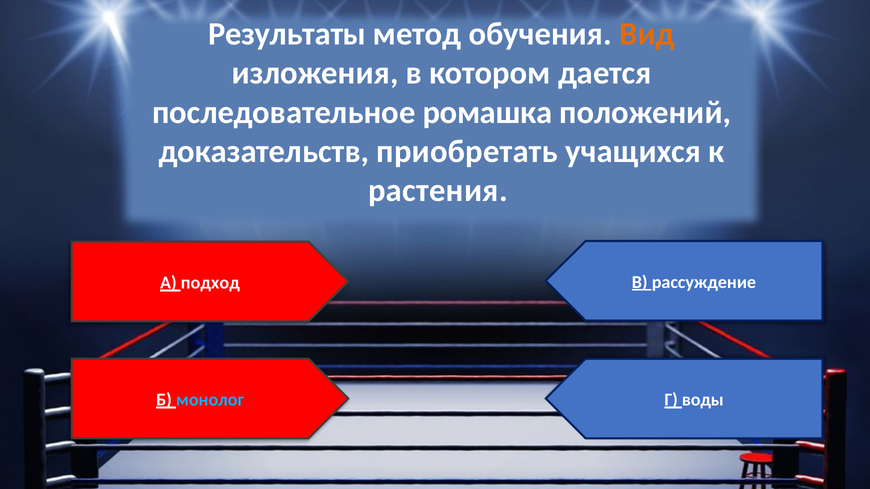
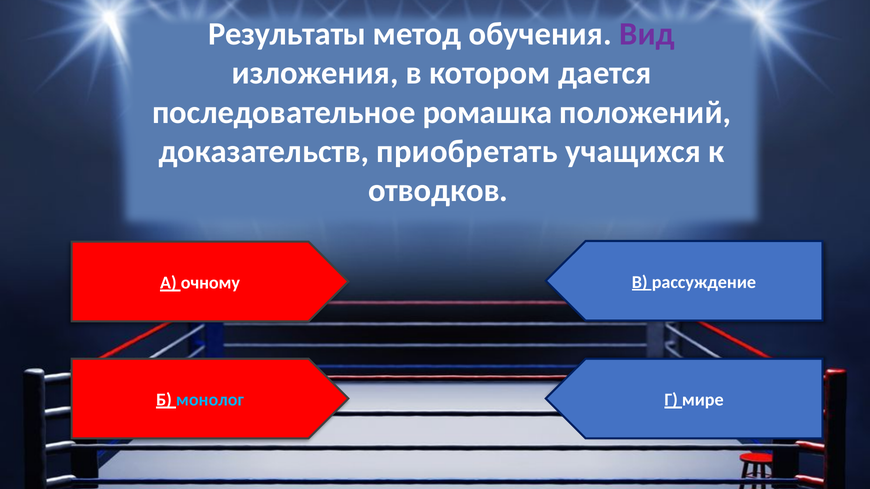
Вид colour: orange -> purple
растения: растения -> отводков
подход: подход -> очному
воды: воды -> мире
